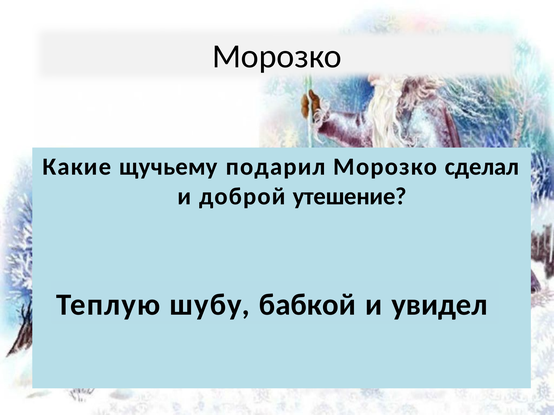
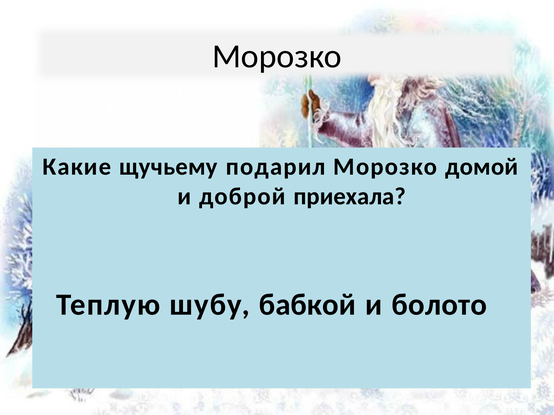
сделал: сделал -> домой
утешение: утешение -> приехала
увидел: увидел -> болото
